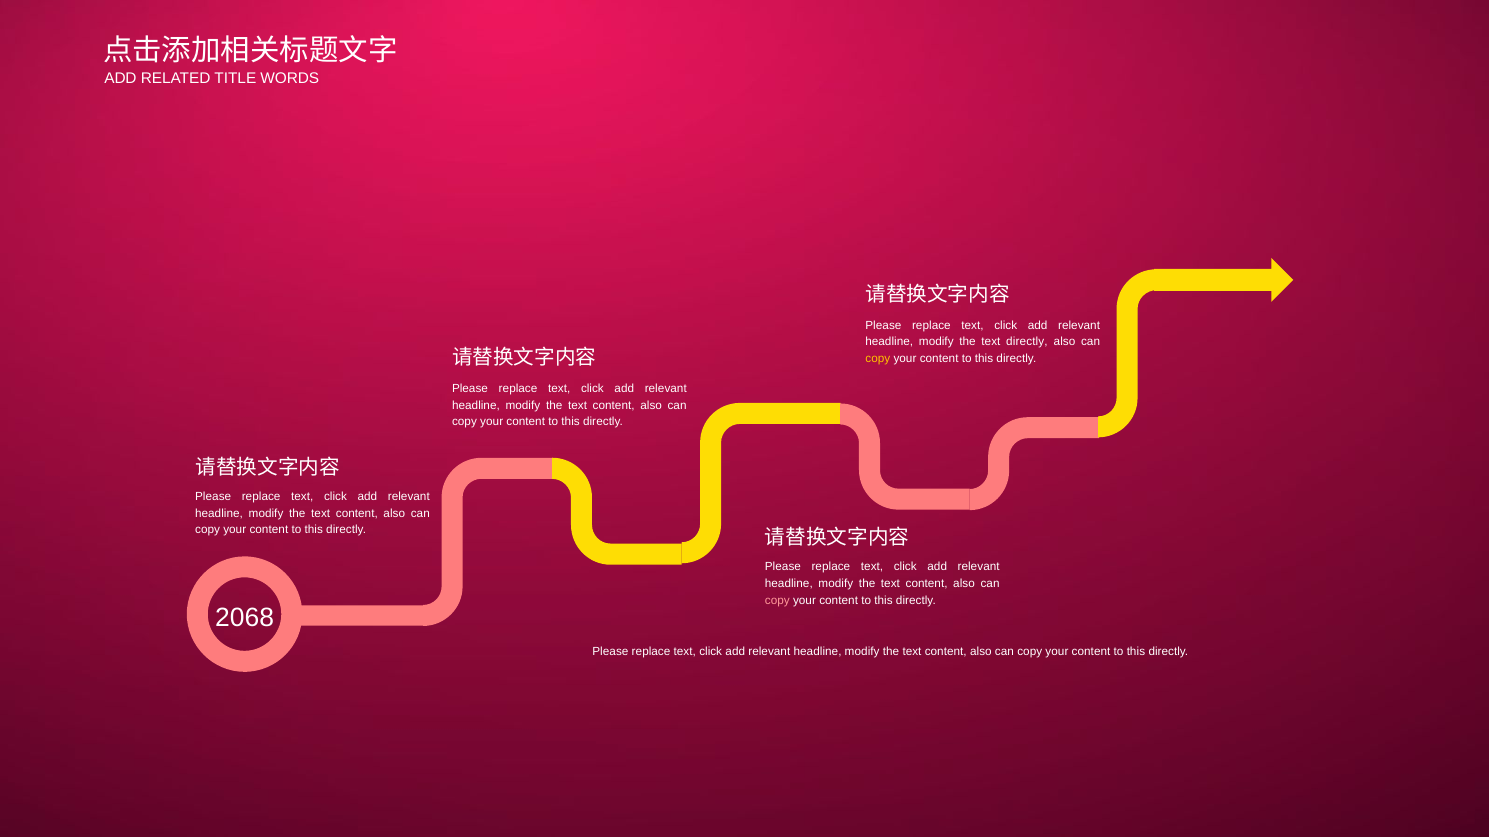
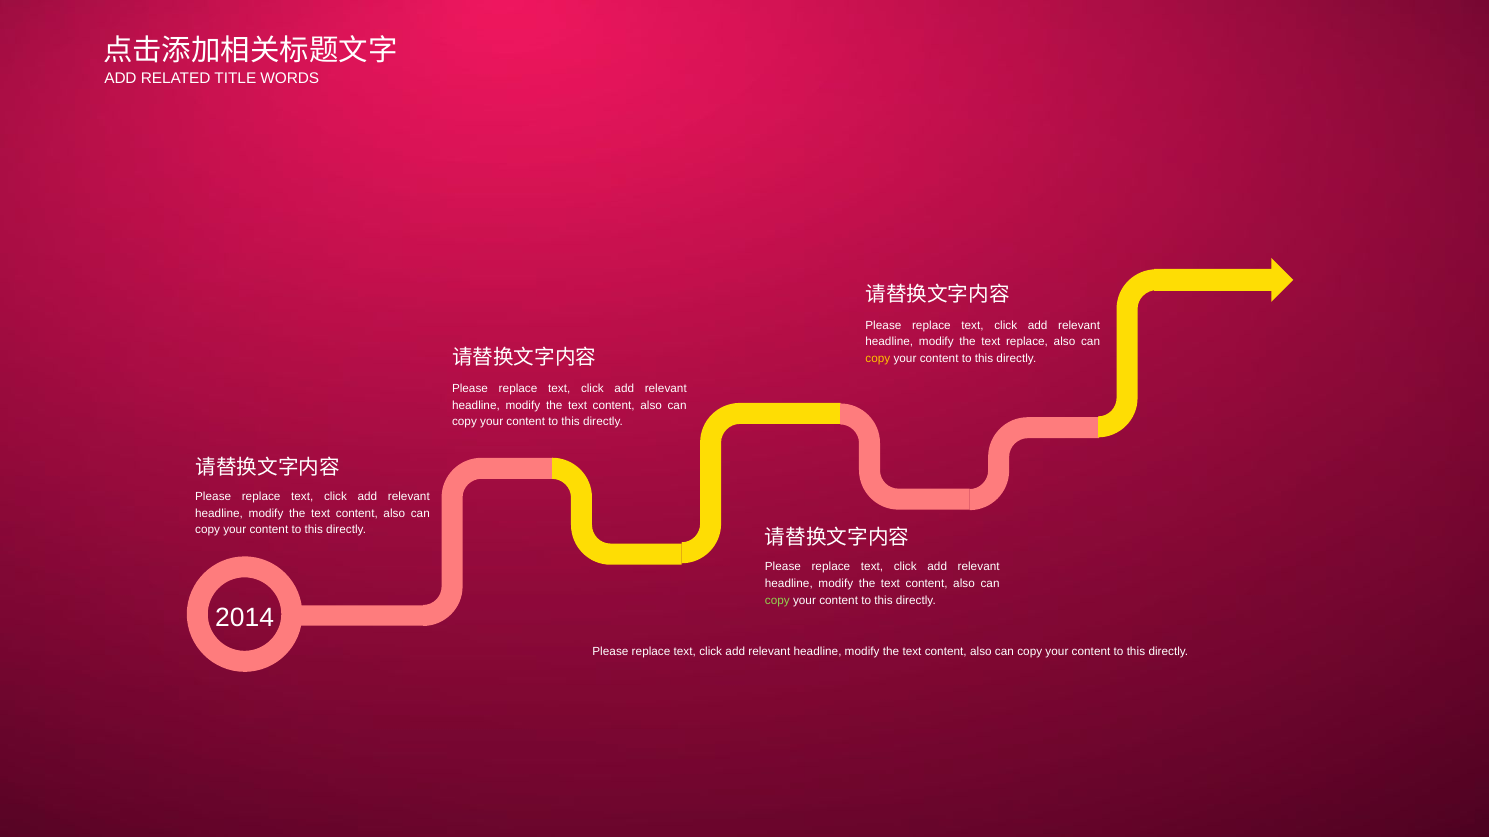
text directly: directly -> replace
copy at (777, 601) colour: pink -> light green
2068: 2068 -> 2014
